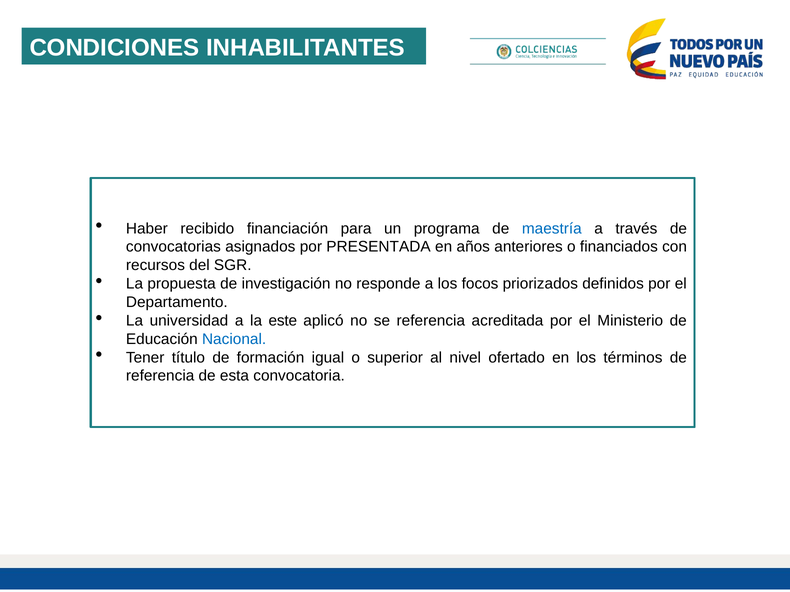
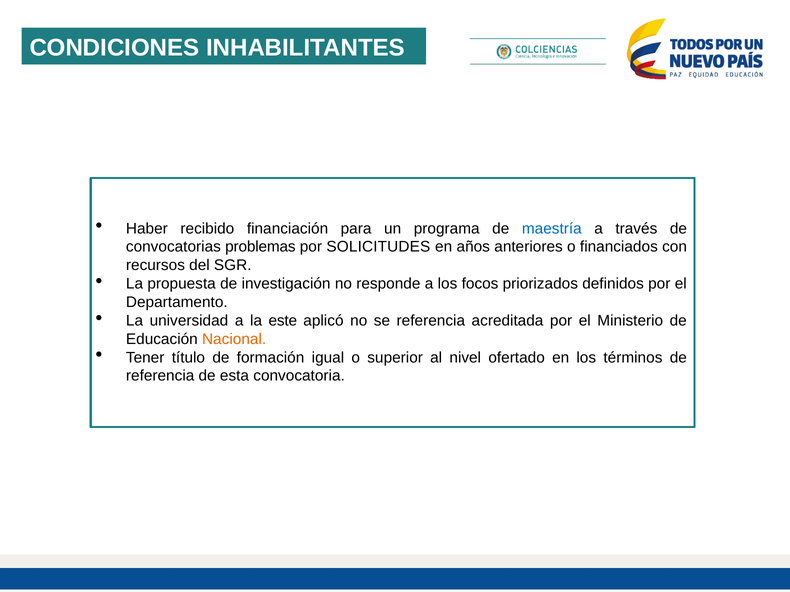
asignados: asignados -> problemas
PRESENTADA: PRESENTADA -> SOLICITUDES
Nacional colour: blue -> orange
